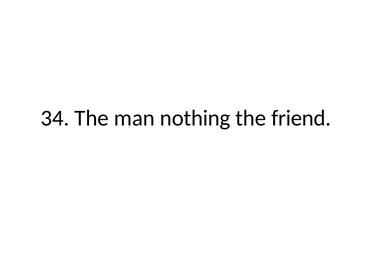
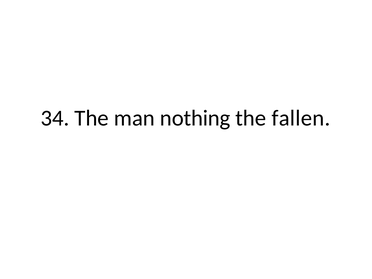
friend: friend -> fallen
